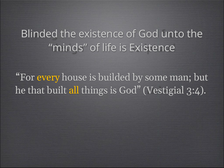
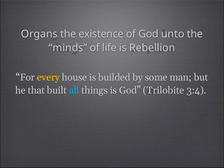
Blinded: Blinded -> Organs
is Existence: Existence -> Rebellion
all colour: yellow -> light blue
Vestigial: Vestigial -> Trilobite
